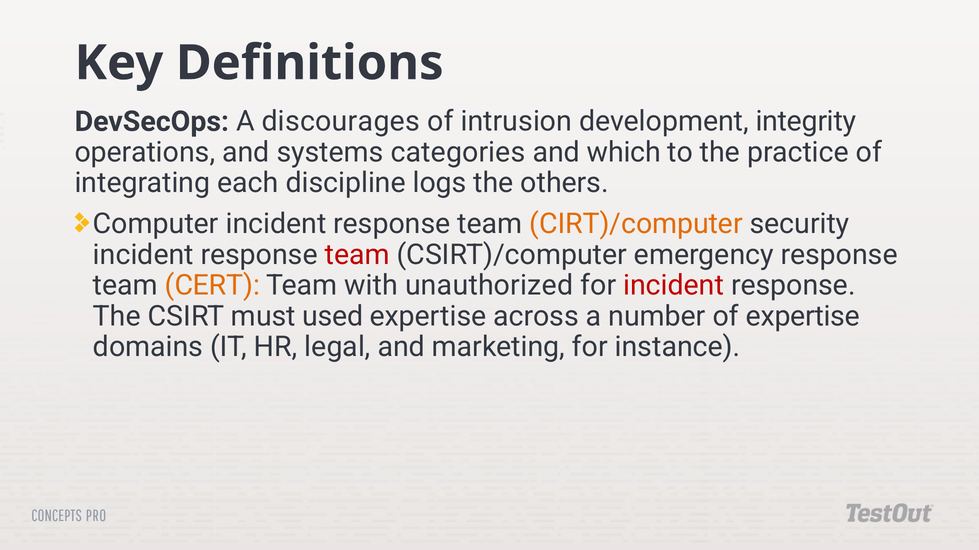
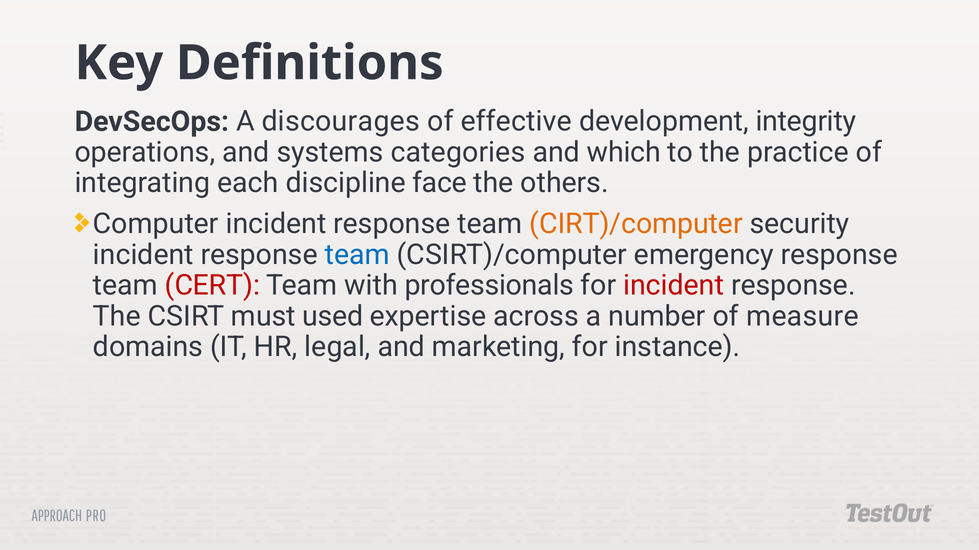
intrusion: intrusion -> effective
logs: logs -> face
team at (357, 255) colour: red -> blue
CERT colour: orange -> red
unauthorized: unauthorized -> professionals
of expertise: expertise -> measure
CONCEPTS: CONCEPTS -> APPROACH
